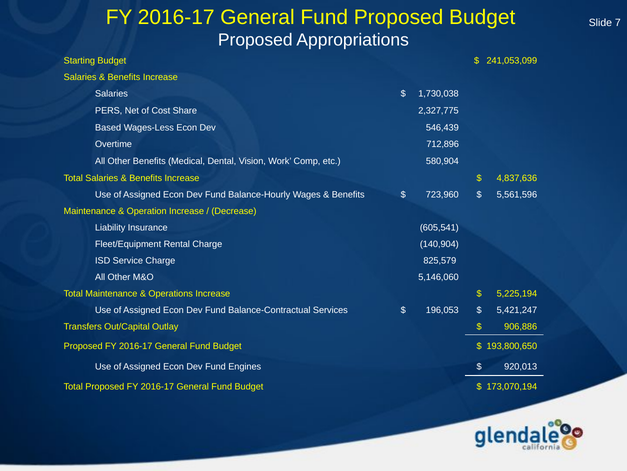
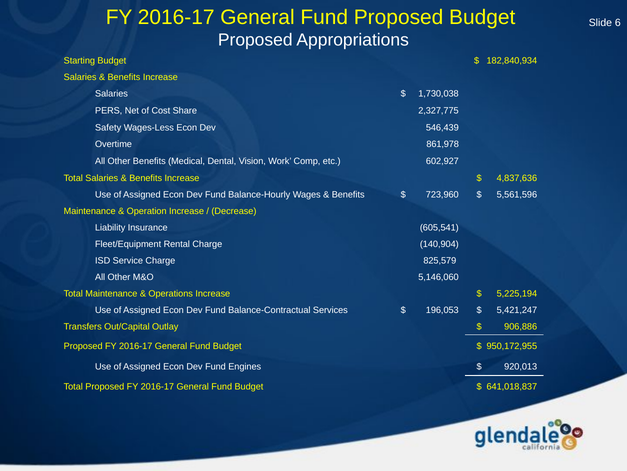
7: 7 -> 6
241,053,099: 241,053,099 -> 182,840,934
Based: Based -> Safety
712,896: 712,896 -> 861,978
580,904: 580,904 -> 602,927
193,800,650: 193,800,650 -> 950,172,955
173,070,194: 173,070,194 -> 641,018,837
